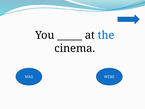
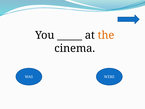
the colour: blue -> orange
